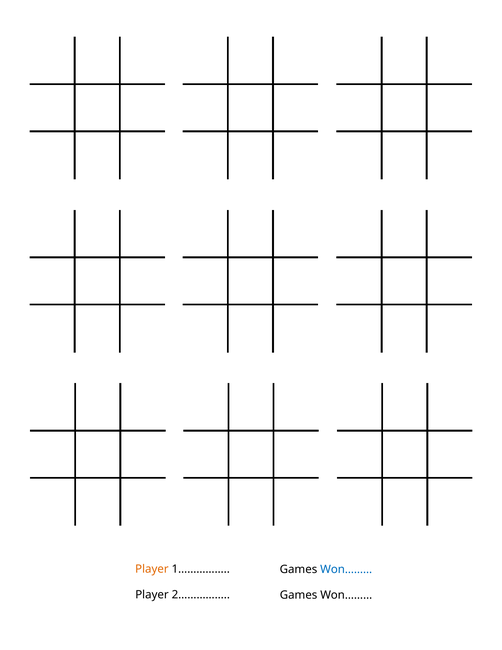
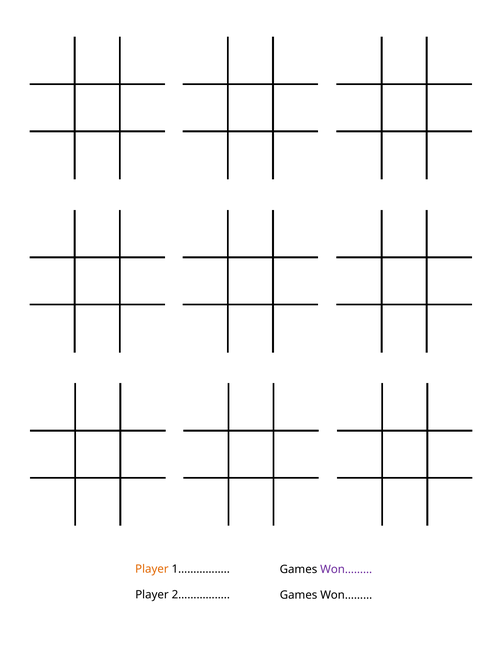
Won……… at (346, 569) colour: blue -> purple
